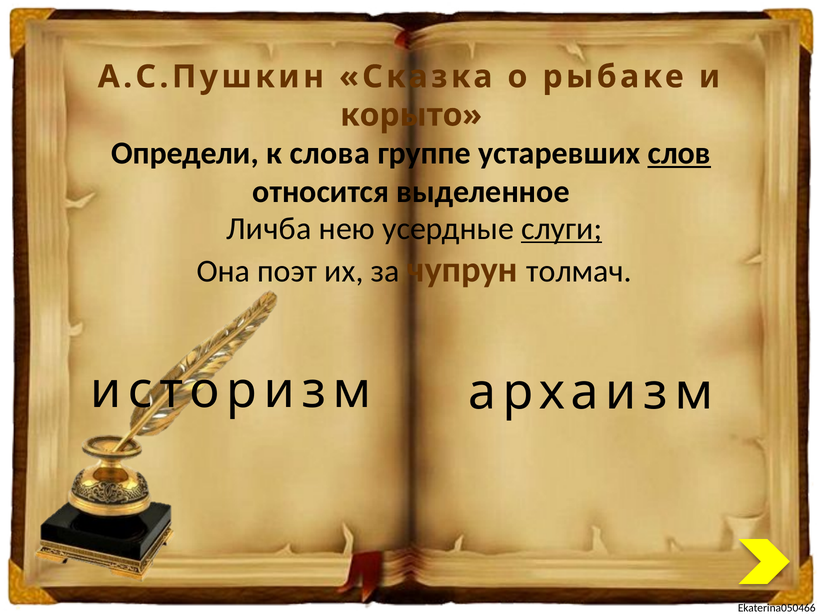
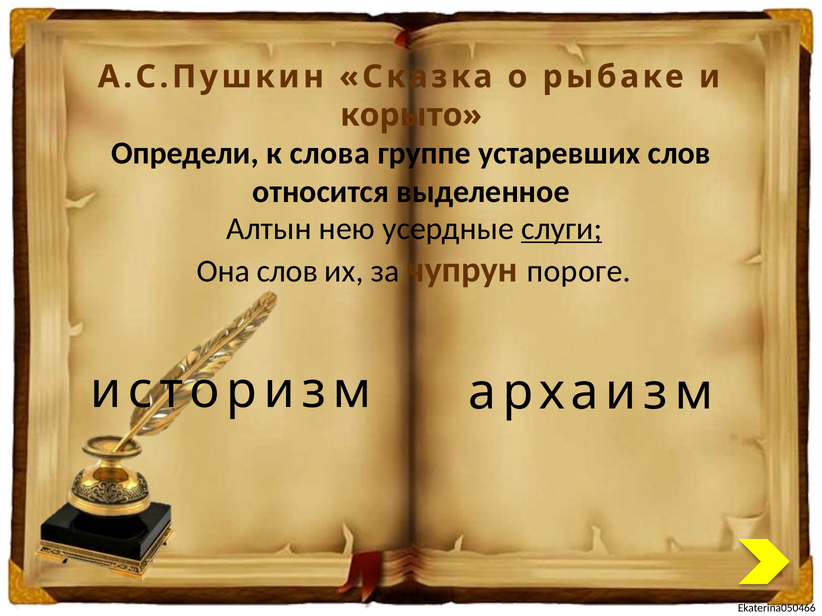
слов at (679, 154) underline: present -> none
Личба: Личба -> Алтын
Она поэт: поэт -> слов
толмач: толмач -> пороге
